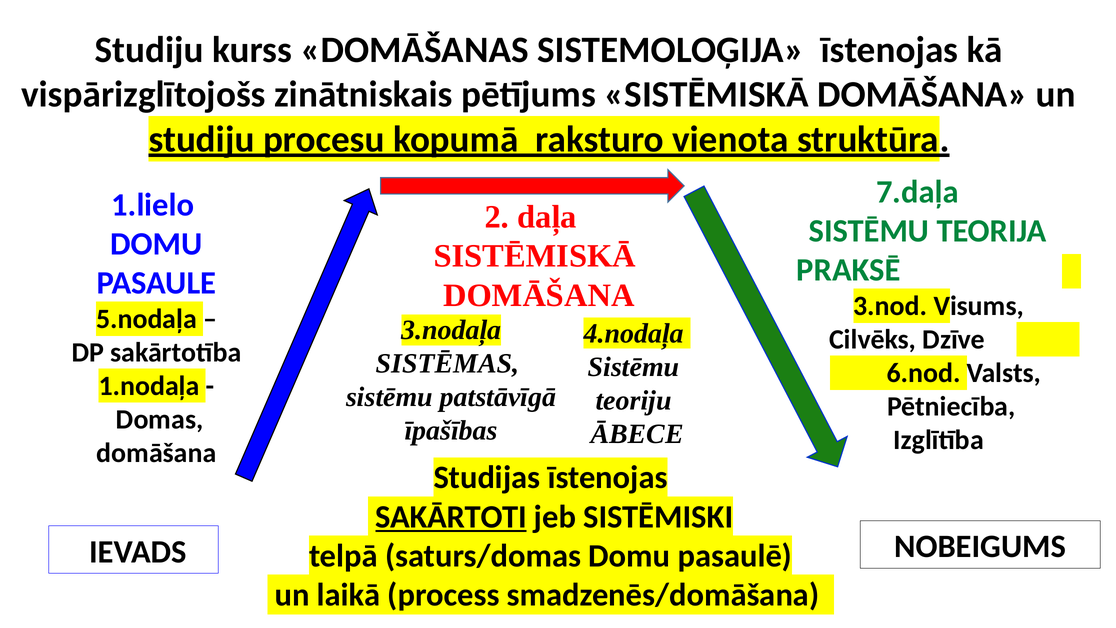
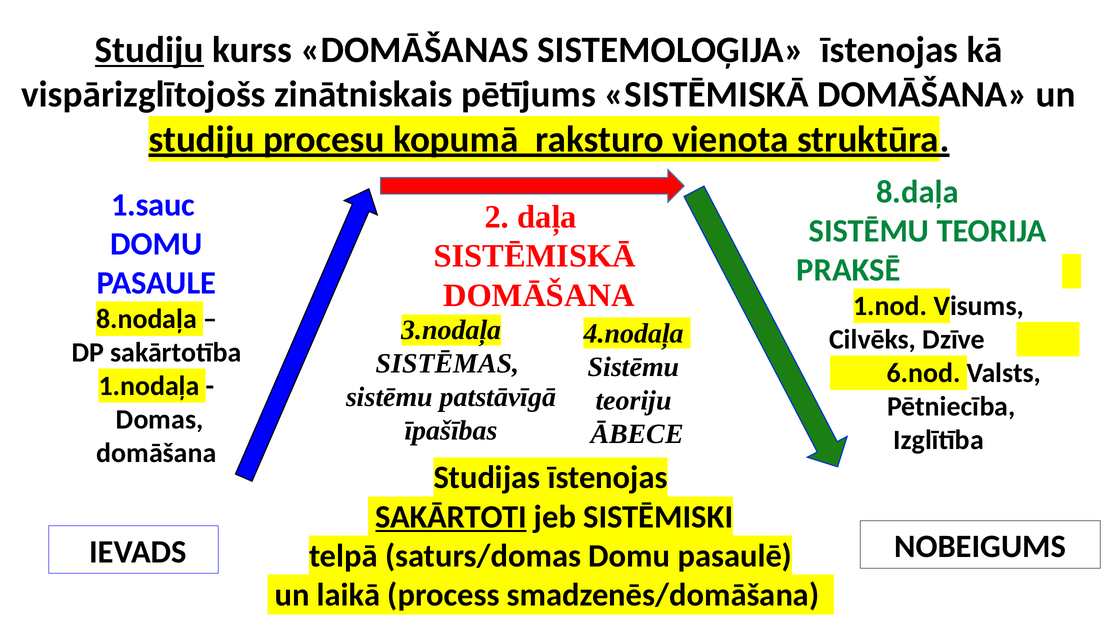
Studiju at (149, 50) underline: none -> present
7.daļa: 7.daļa -> 8.daļa
1.lielo: 1.lielo -> 1.sauc
3.nod: 3.nod -> 1.nod
5.nodaļa: 5.nodaļa -> 8.nodaļa
